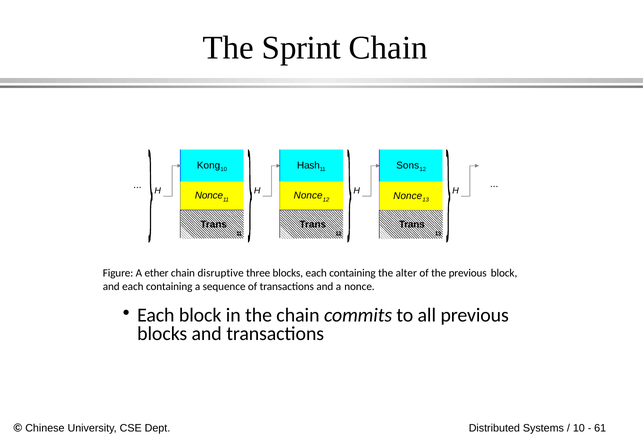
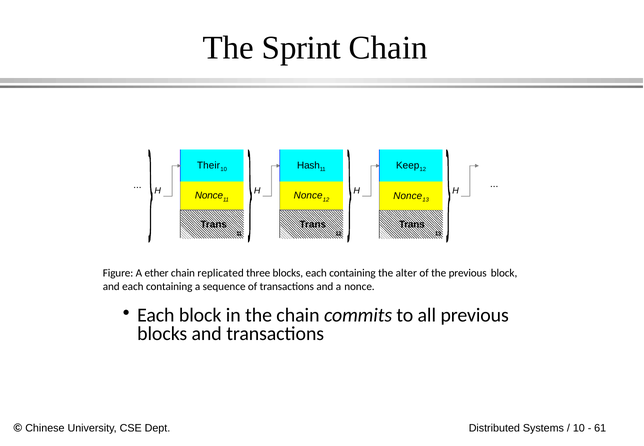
Kong: Kong -> Their
Sons: Sons -> Keep
disruptive: disruptive -> replicated
